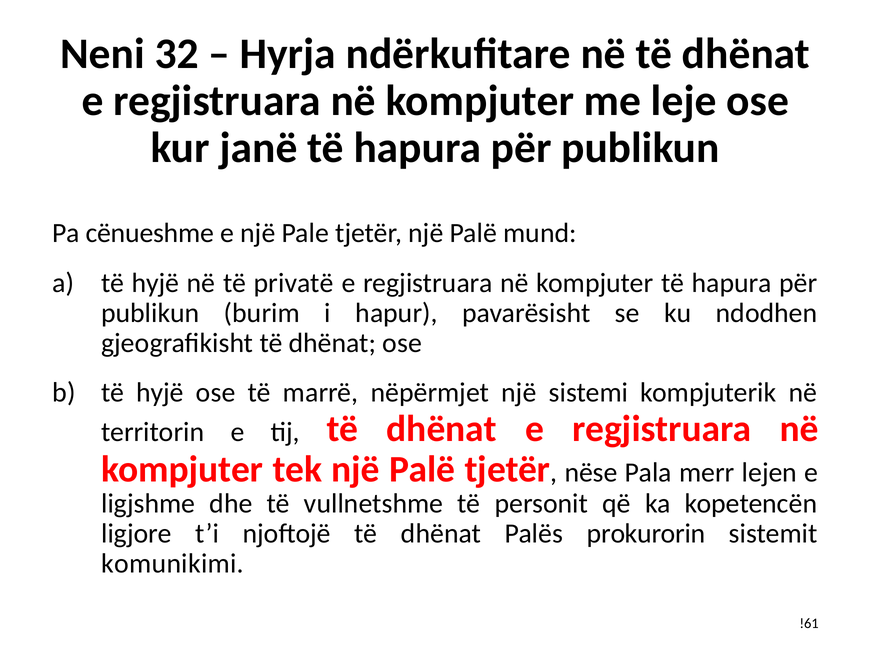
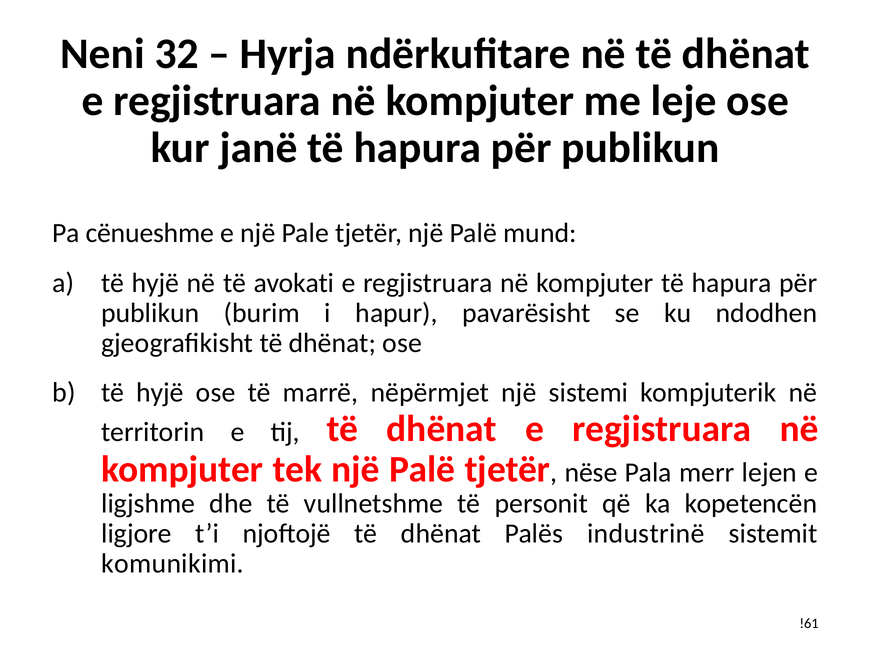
privatë: privatë -> avokati
prokurorin: prokurorin -> industrinë
